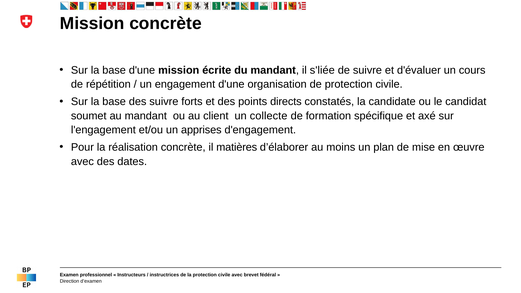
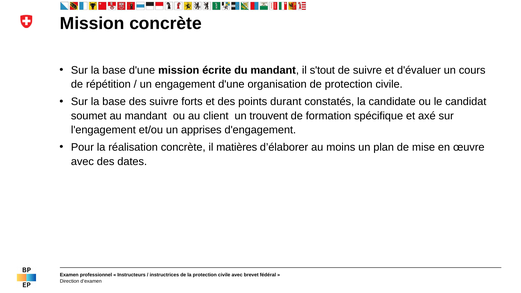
s'liée: s'liée -> s'tout
directs: directs -> durant
collecte: collecte -> trouvent
